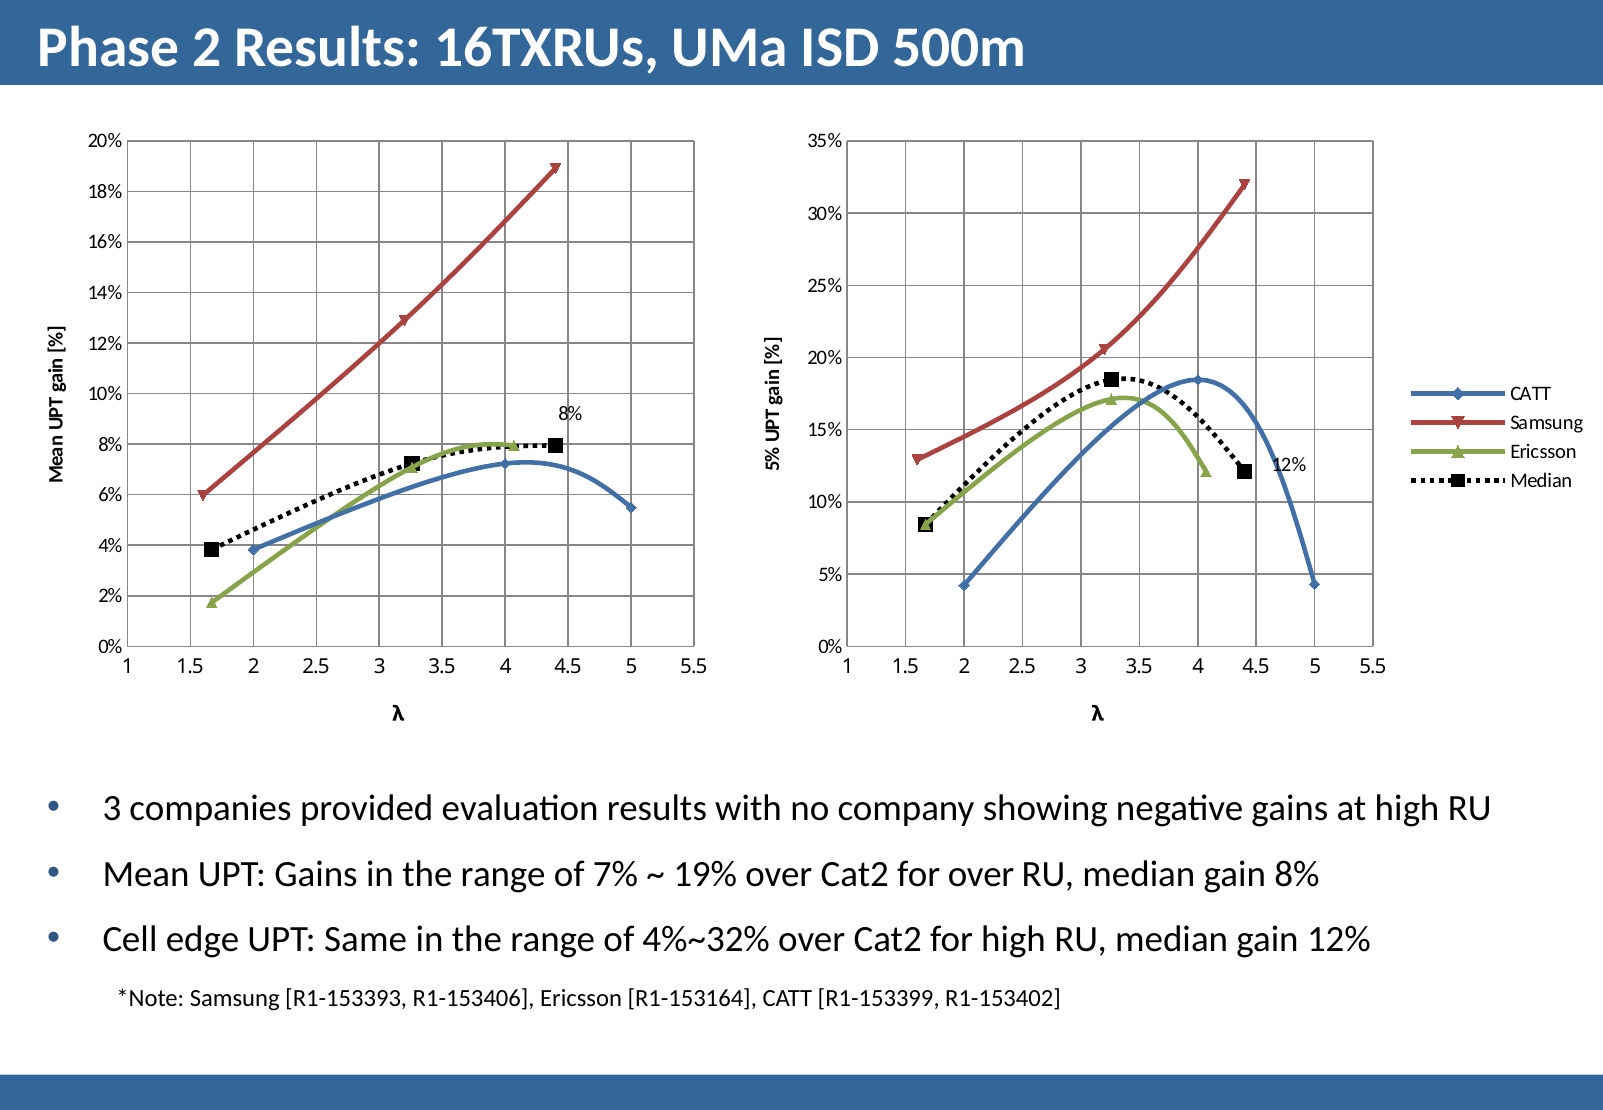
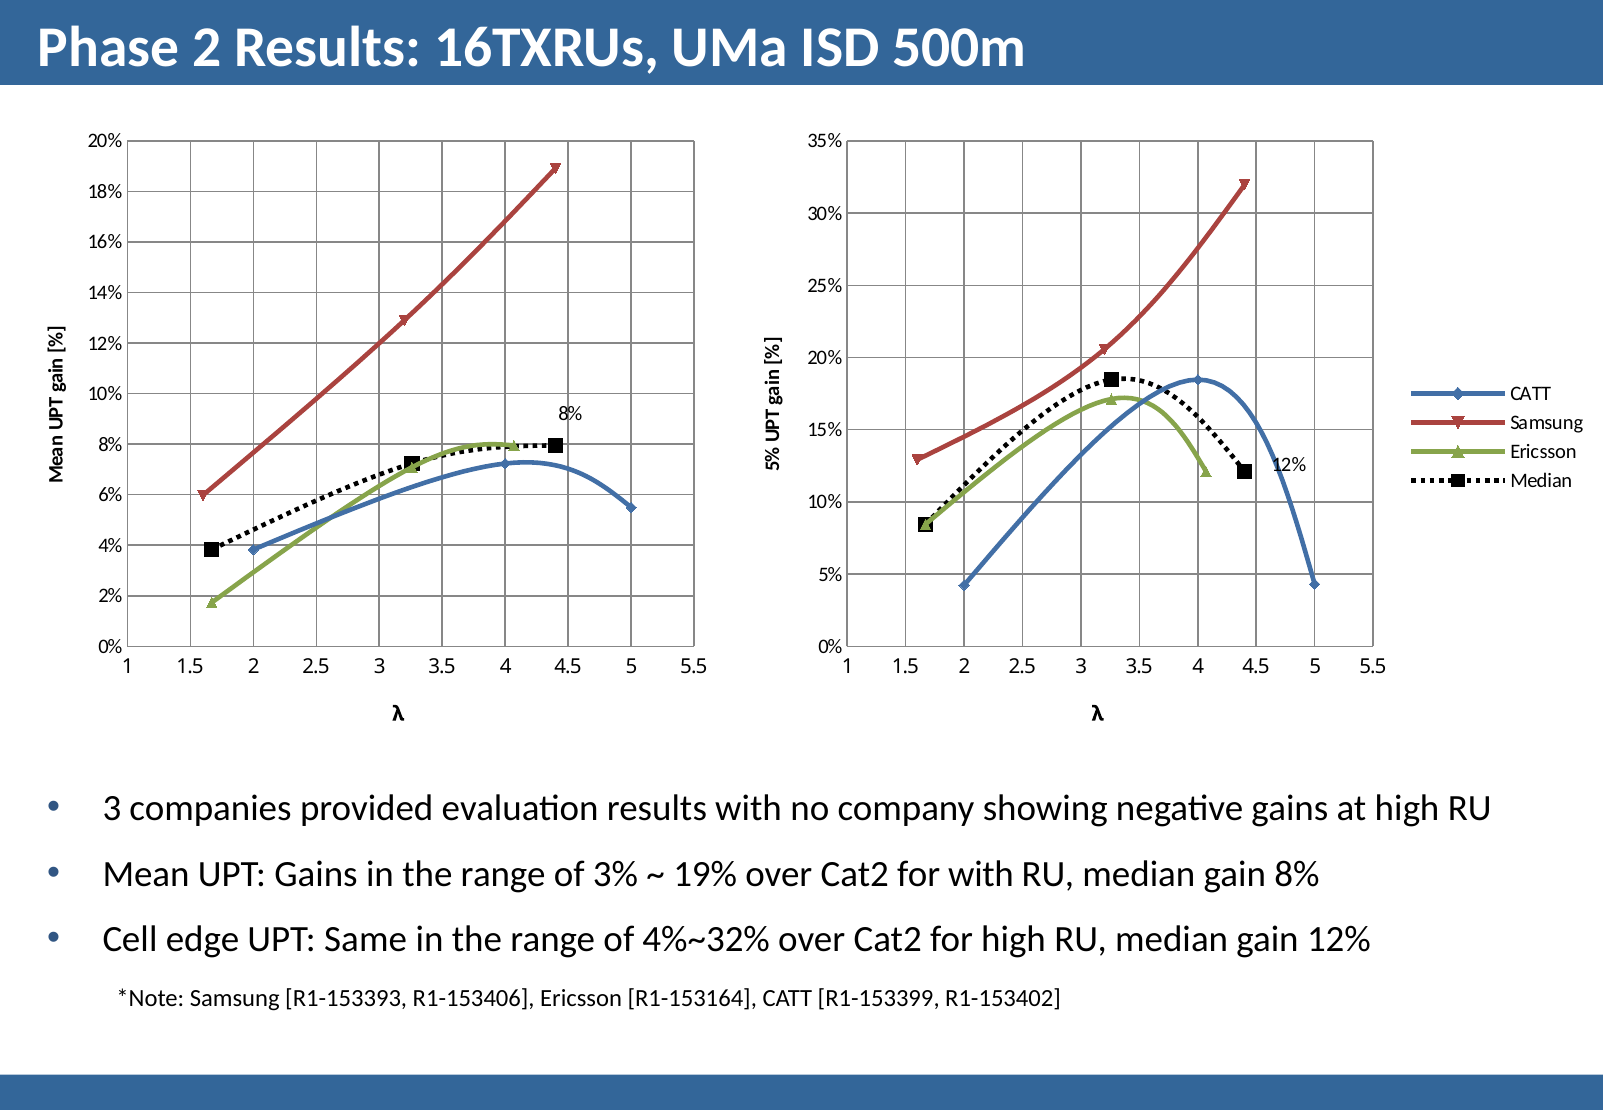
7%: 7% -> 3%
for over: over -> with
